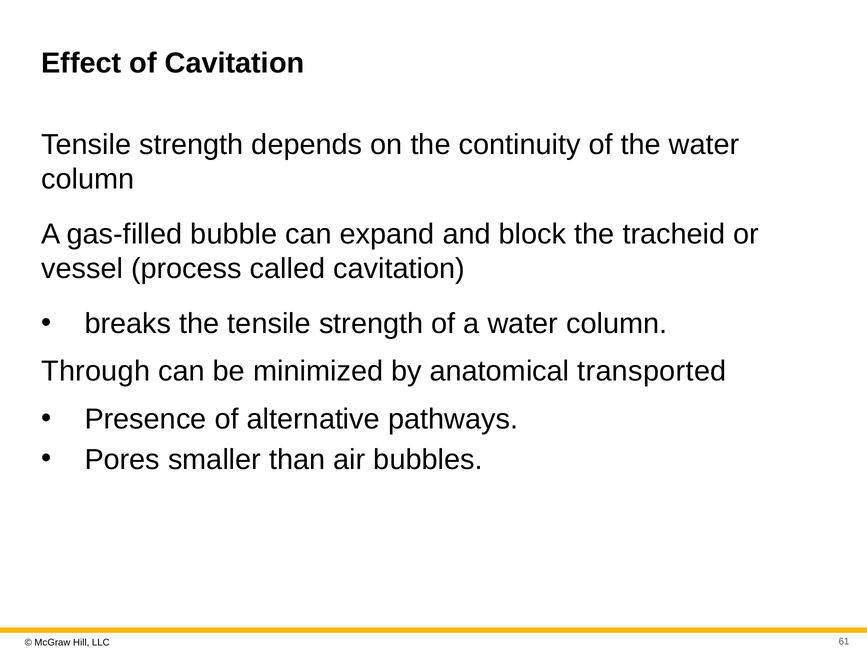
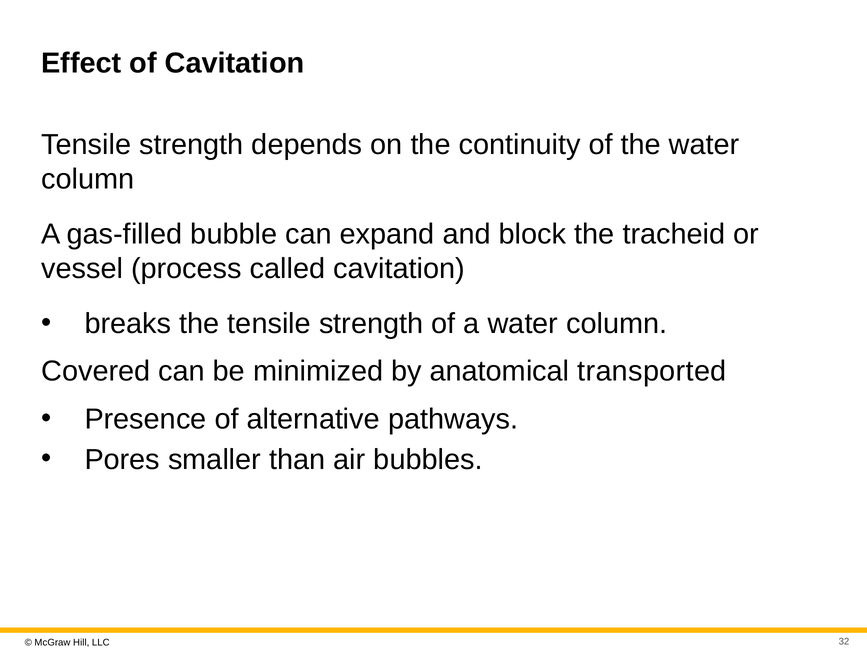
Through: Through -> Covered
61: 61 -> 32
